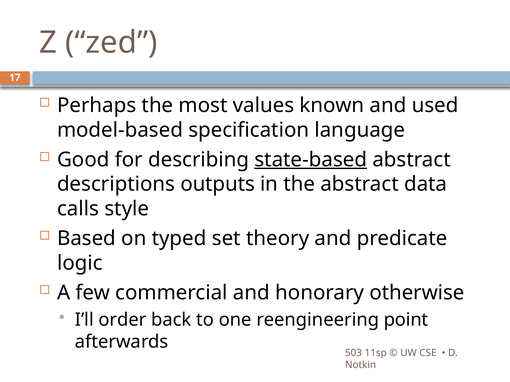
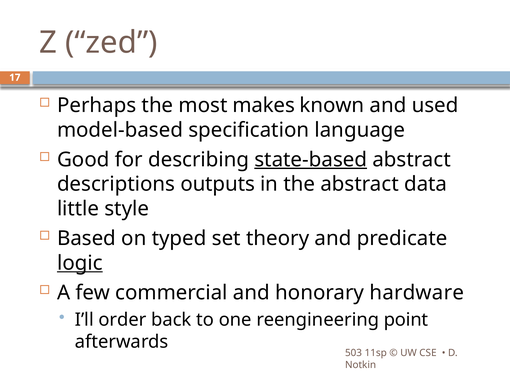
values: values -> makes
calls: calls -> little
logic underline: none -> present
otherwise: otherwise -> hardware
